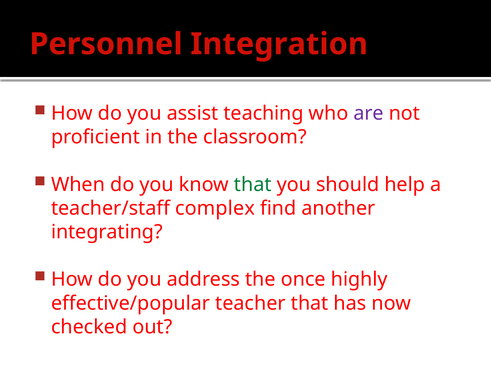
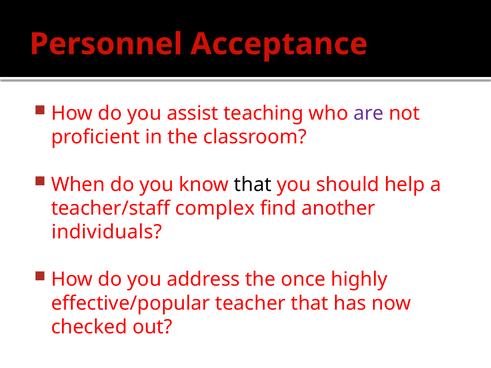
Integration: Integration -> Acceptance
that at (253, 185) colour: green -> black
integrating: integrating -> individuals
